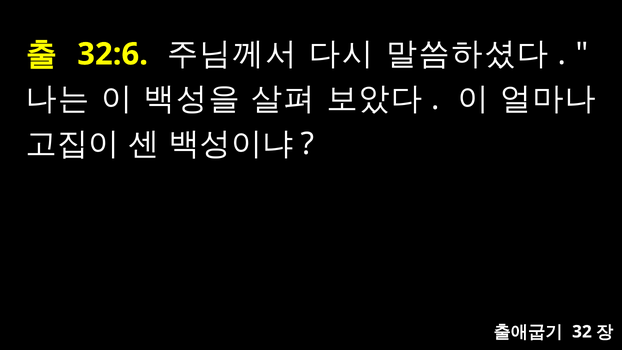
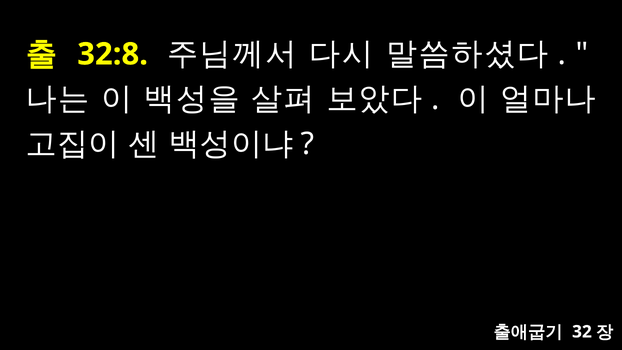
32:6: 32:6 -> 32:8
